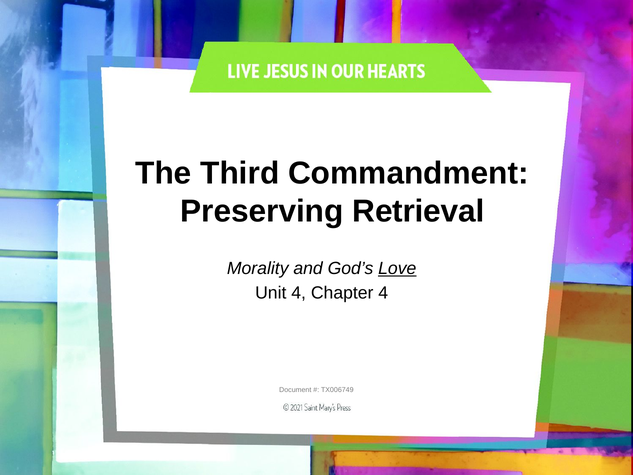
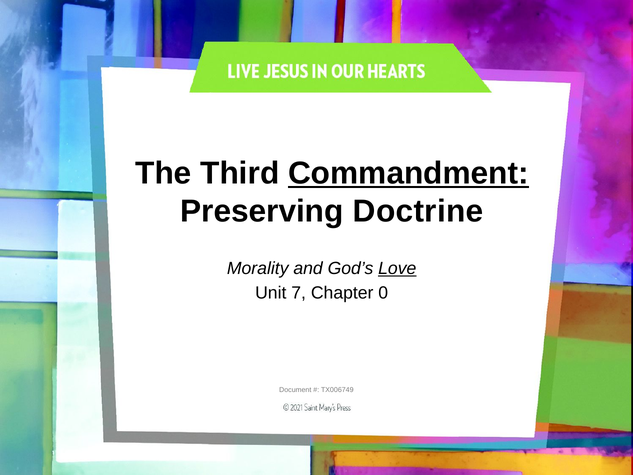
Commandment underline: none -> present
Retrieval: Retrieval -> Doctrine
Unit 4: 4 -> 7
Chapter 4: 4 -> 0
